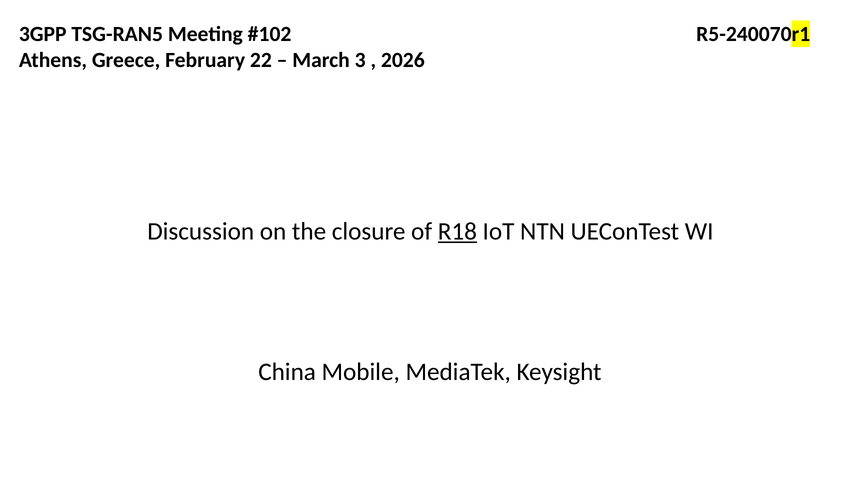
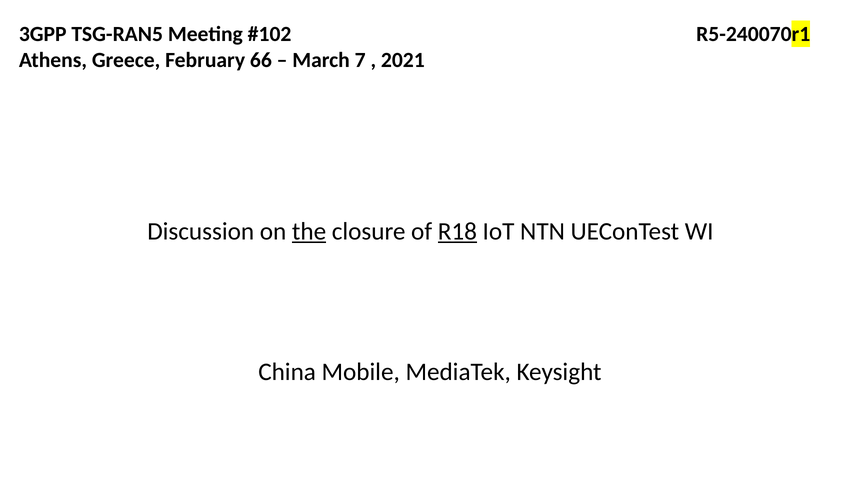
22: 22 -> 66
3: 3 -> 7
2026: 2026 -> 2021
the underline: none -> present
